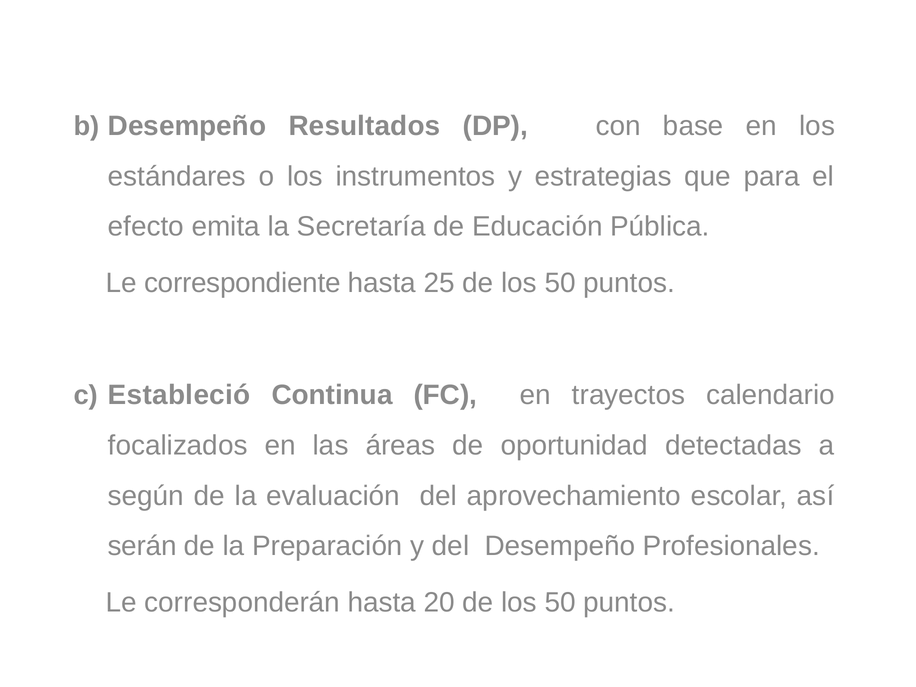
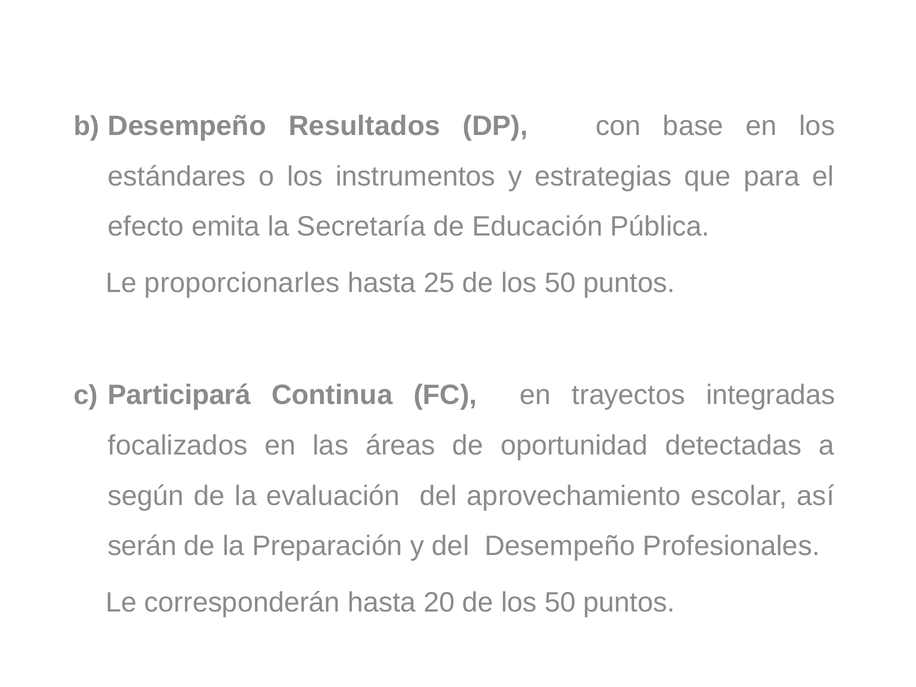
correspondiente: correspondiente -> proporcionarles
Estableció: Estableció -> Participará
calendario: calendario -> integradas
